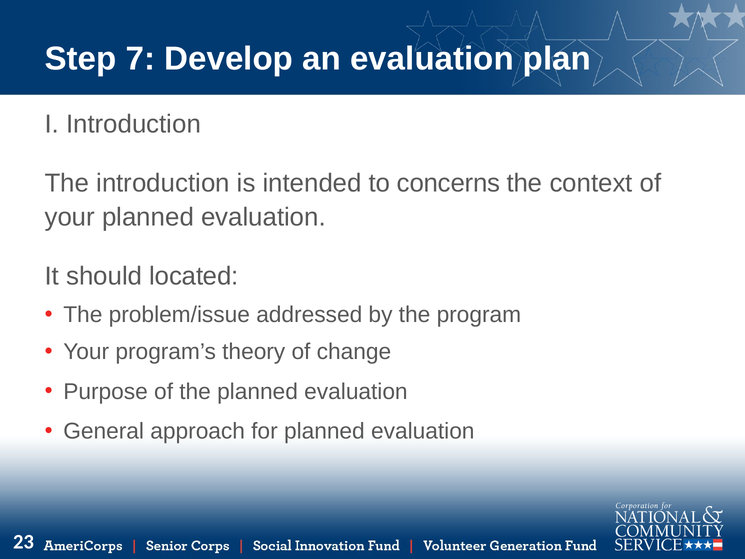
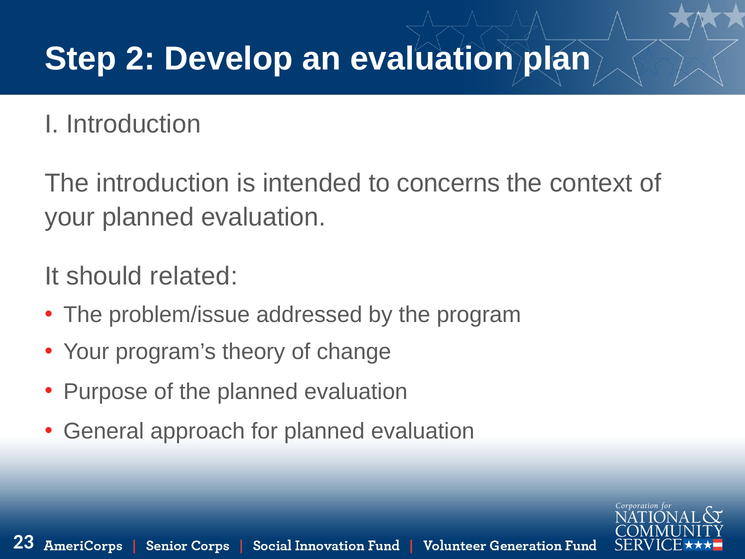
7: 7 -> 2
located: located -> related
